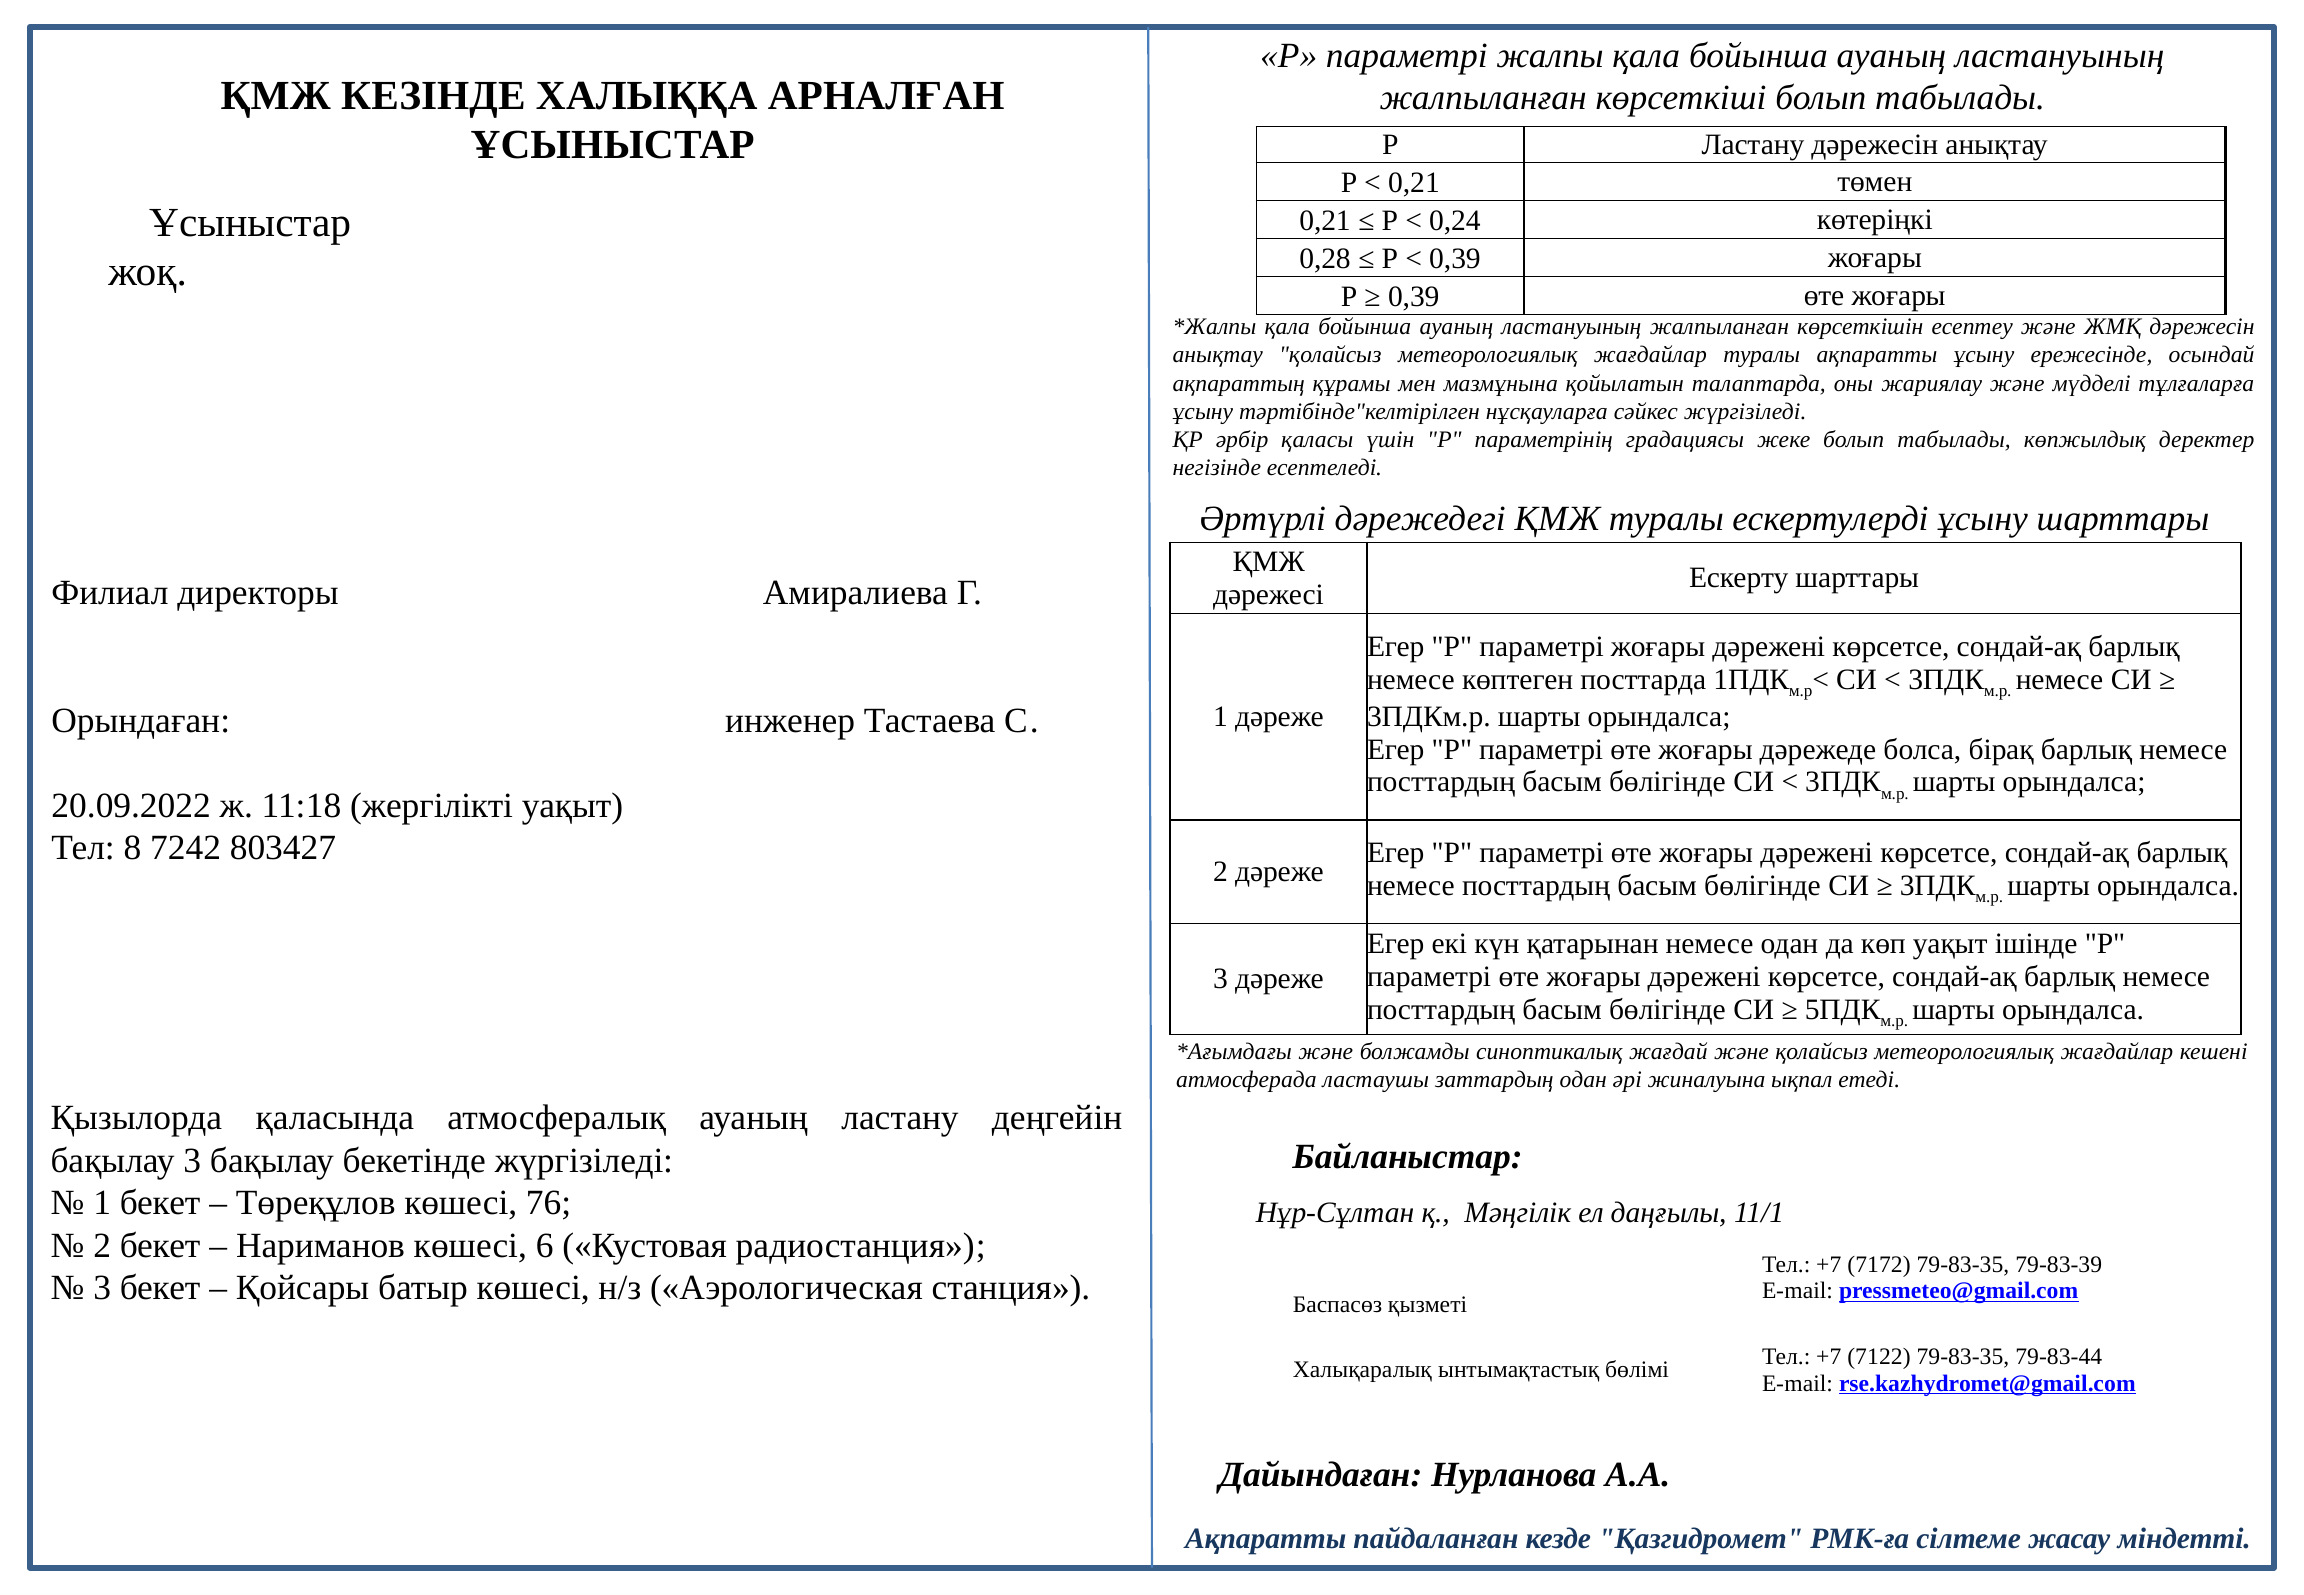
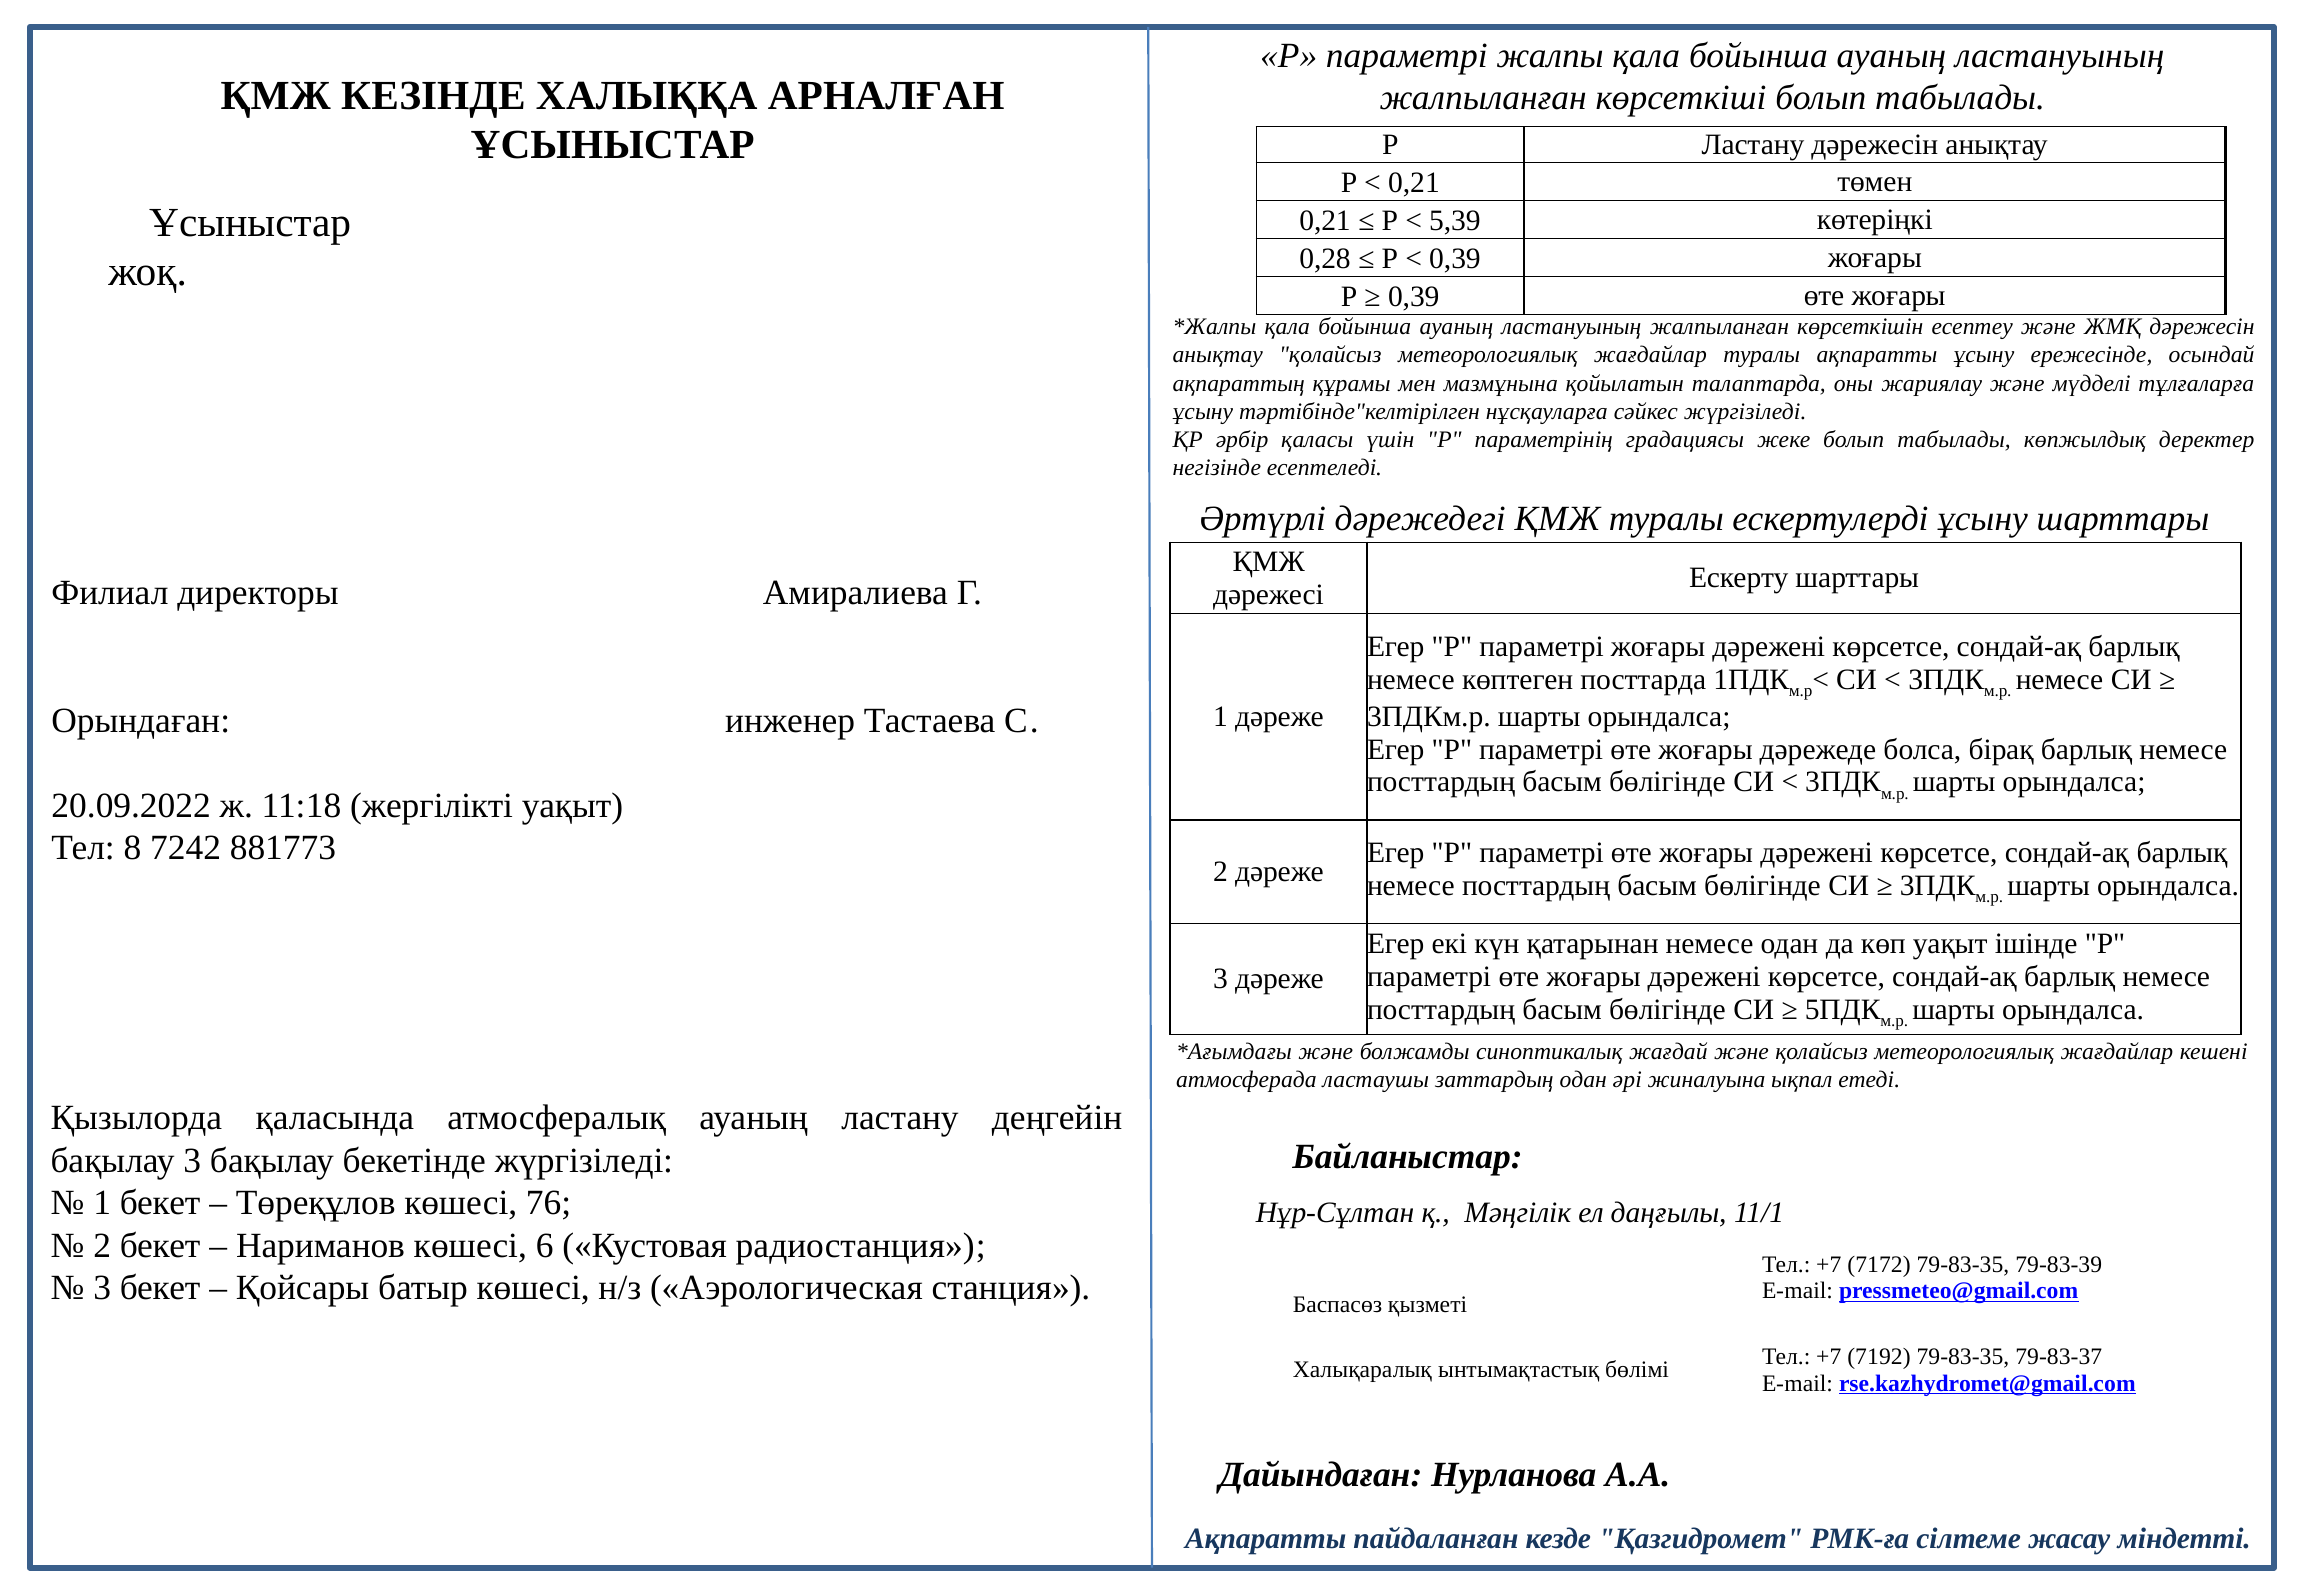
0,24: 0,24 -> 5,39
803427: 803427 -> 881773
7122: 7122 -> 7192
79-83-44: 79-83-44 -> 79-83-37
